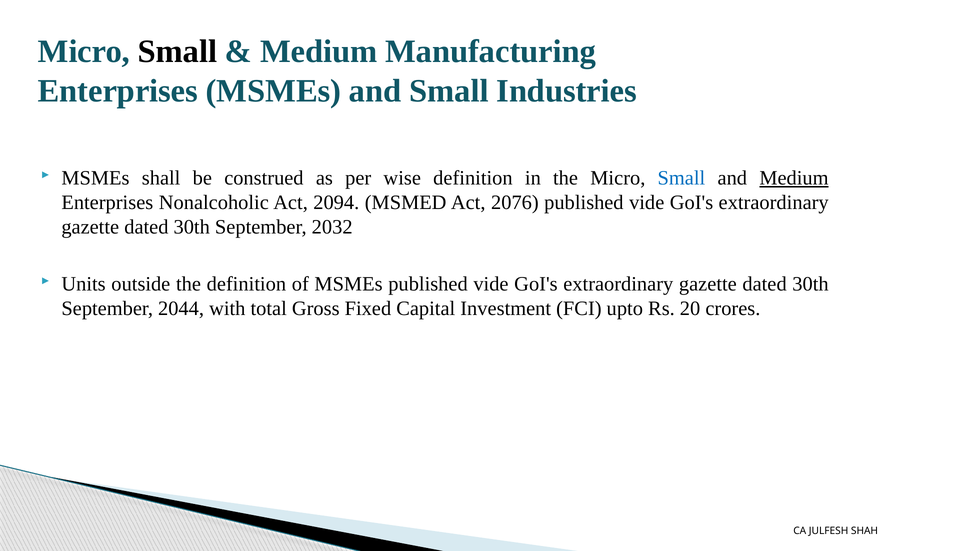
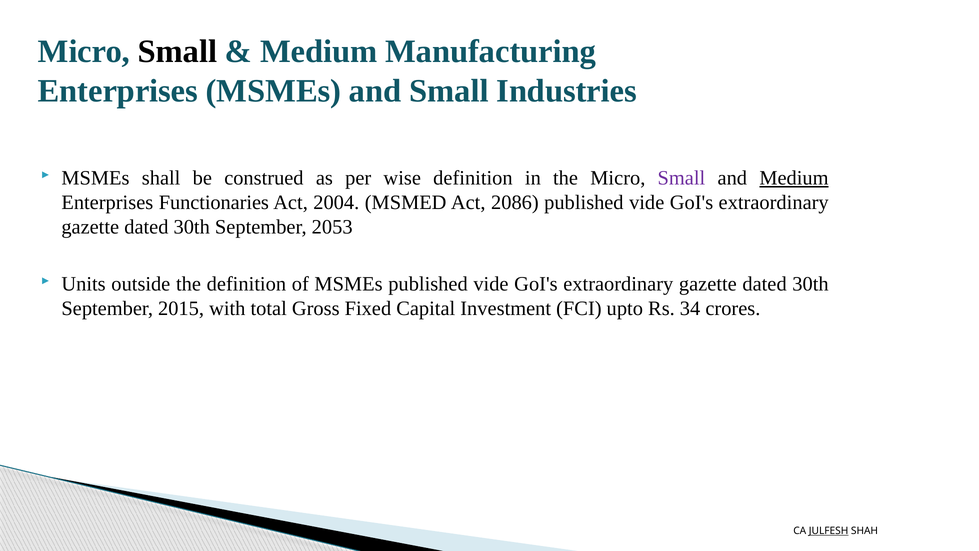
Small at (681, 178) colour: blue -> purple
Nonalcoholic: Nonalcoholic -> Functionaries
2094: 2094 -> 2004
2076: 2076 -> 2086
2032: 2032 -> 2053
2044: 2044 -> 2015
20: 20 -> 34
JULFESH underline: none -> present
